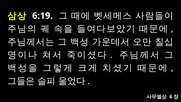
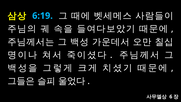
6:19 colour: white -> light blue
